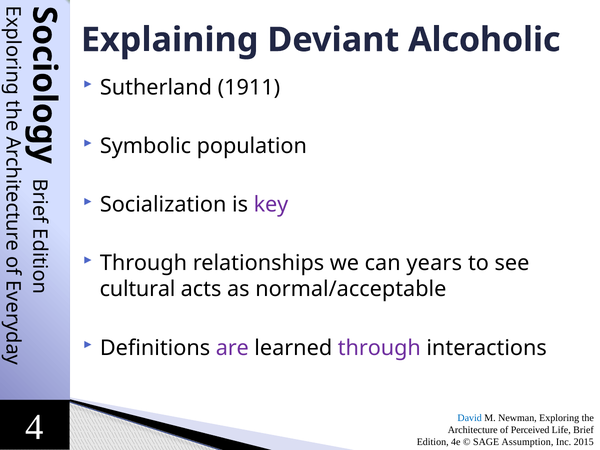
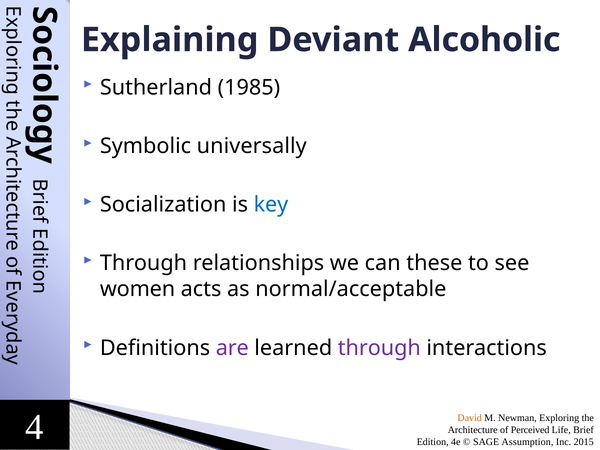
1911: 1911 -> 1985
population: population -> universally
key colour: purple -> blue
years: years -> these
cultural: cultural -> women
David colour: blue -> orange
